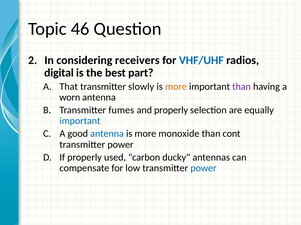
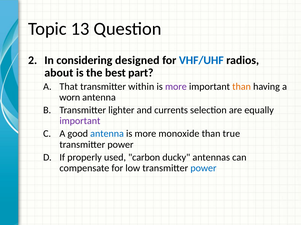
46: 46 -> 13
receivers: receivers -> designed
digital: digital -> about
slowly: slowly -> within
more at (176, 87) colour: orange -> purple
than at (242, 87) colour: purple -> orange
fumes: fumes -> lighter
and properly: properly -> currents
important at (80, 121) colour: blue -> purple
cont: cont -> true
